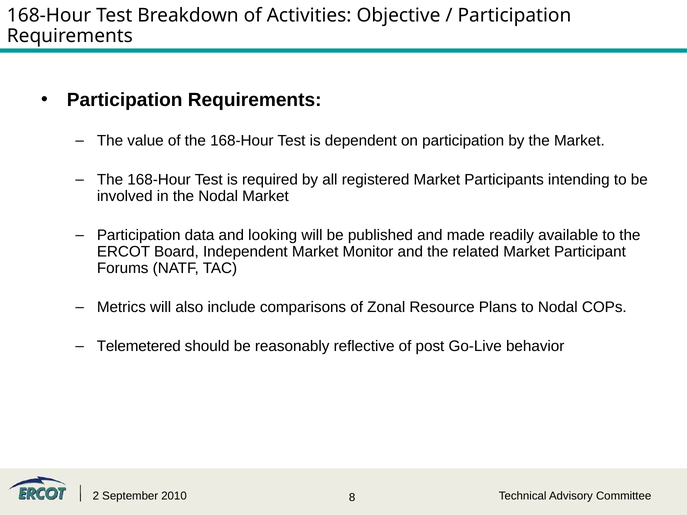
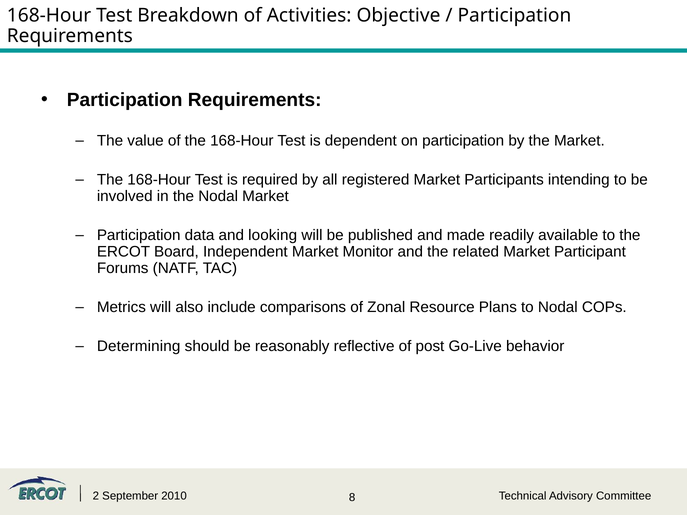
Telemetered: Telemetered -> Determining
